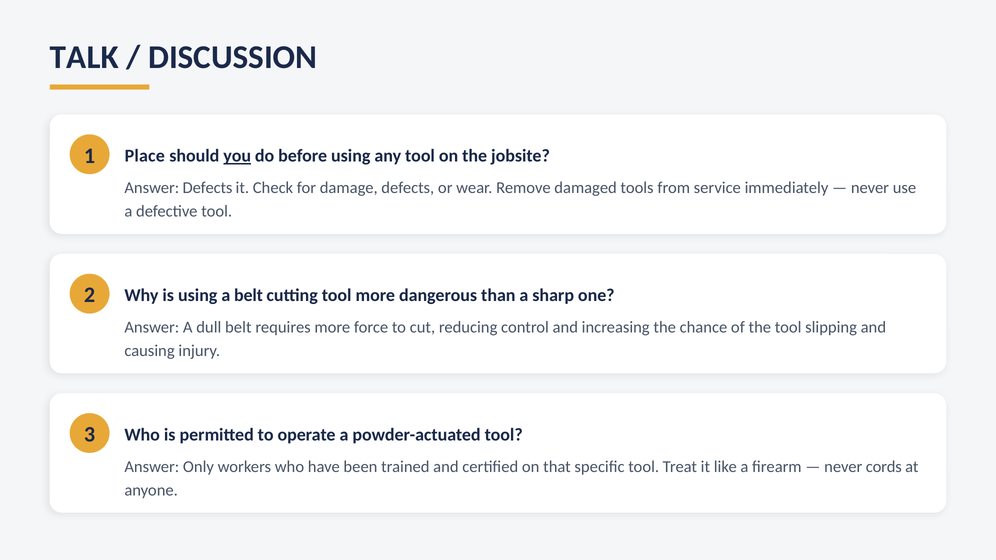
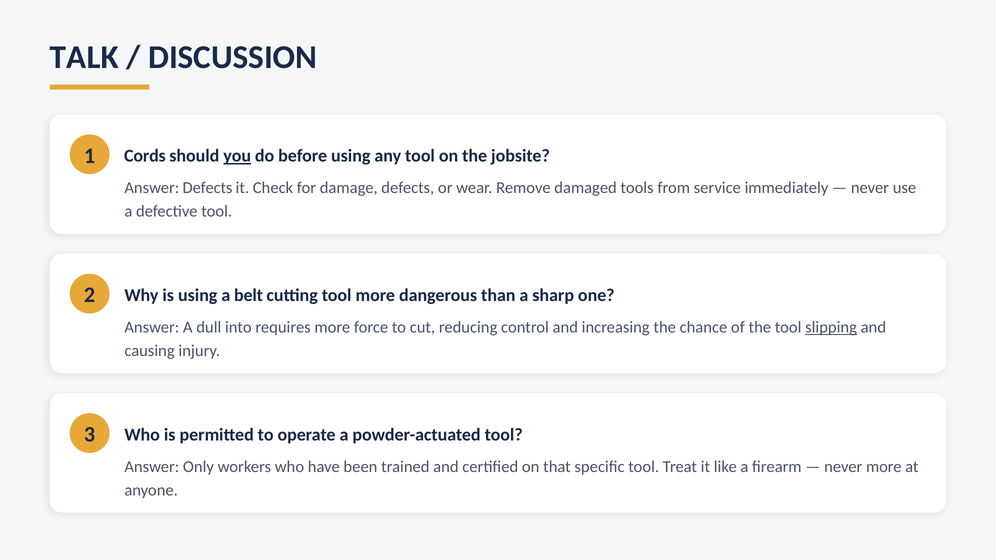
Place: Place -> Cords
dull belt: belt -> into
slipping underline: none -> present
never cords: cords -> more
